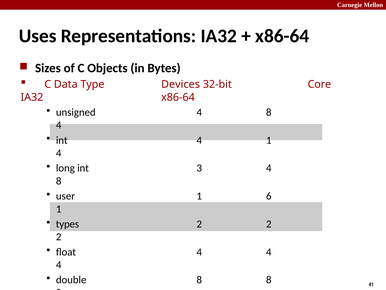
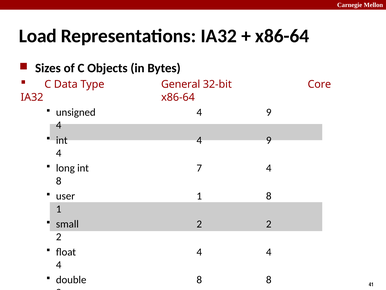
Uses: Uses -> Load
Devices: Devices -> General
unsigned 4 8: 8 -> 9
int 4 1: 1 -> 9
3: 3 -> 7
1 6: 6 -> 8
types: types -> small
